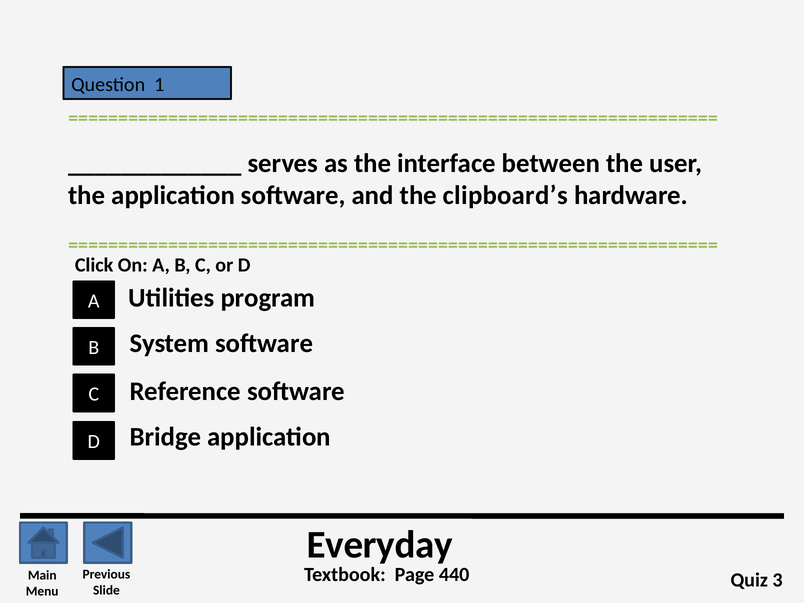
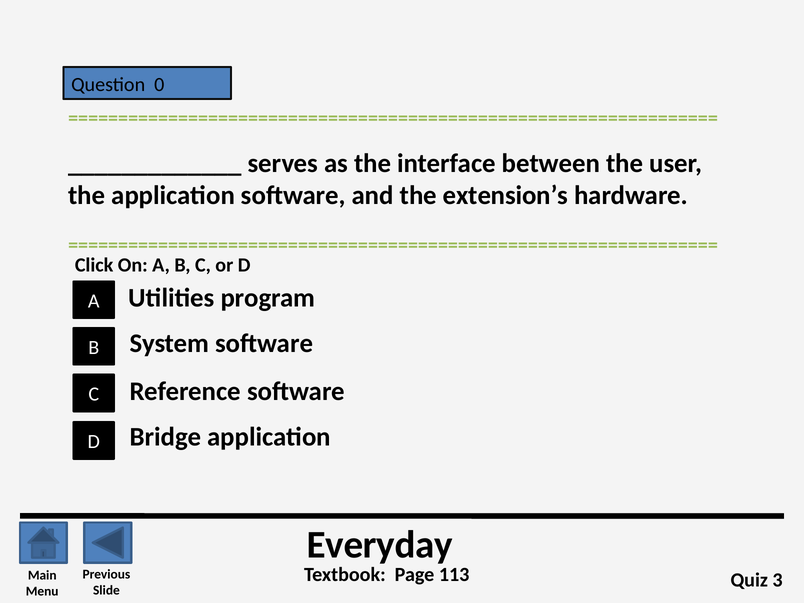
1: 1 -> 0
clipboard’s: clipboard’s -> extension’s
440: 440 -> 113
